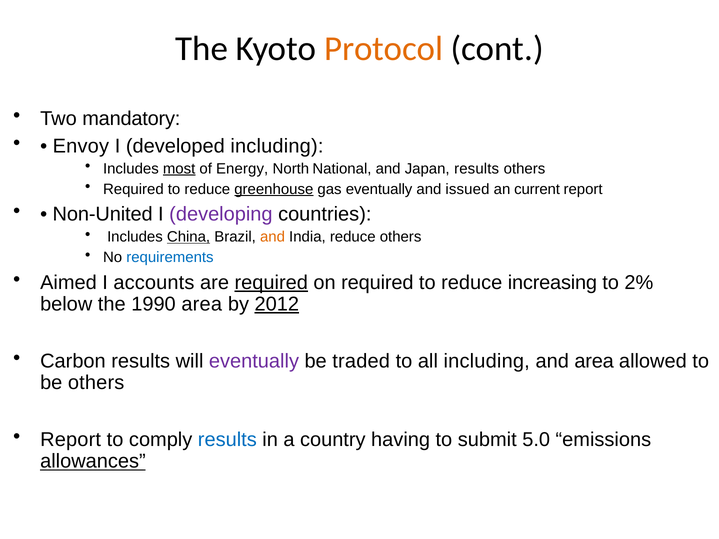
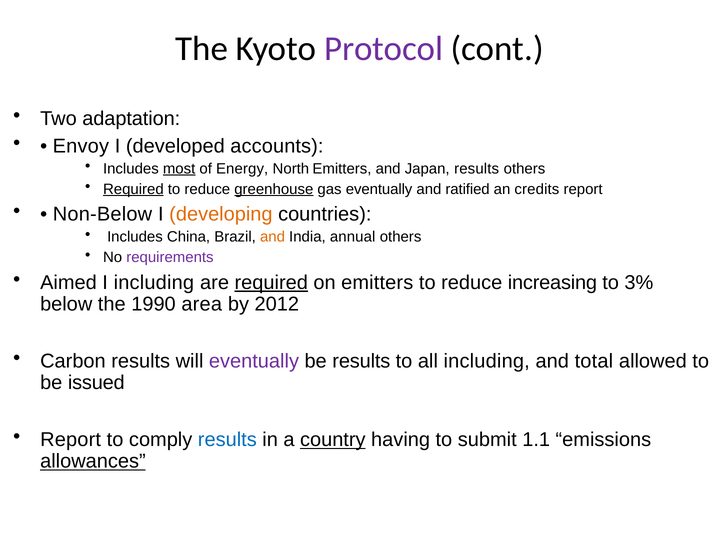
Protocol colour: orange -> purple
mandatory: mandatory -> adaptation
developed including: including -> accounts
North National: National -> Emitters
Required at (133, 189) underline: none -> present
issued: issued -> ratified
current: current -> credits
Non-United: Non-United -> Non-Below
developing colour: purple -> orange
China underline: present -> none
India reduce: reduce -> annual
requirements colour: blue -> purple
I accounts: accounts -> including
on required: required -> emitters
2%: 2% -> 3%
2012 underline: present -> none
be traded: traded -> results
and area: area -> total
be others: others -> issued
country underline: none -> present
5.0: 5.0 -> 1.1
